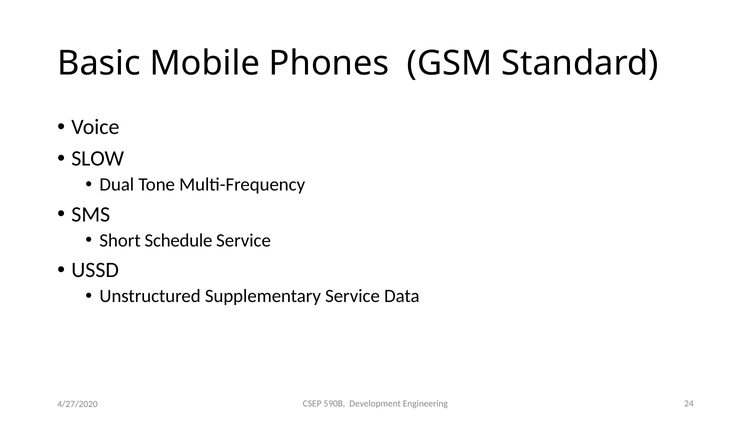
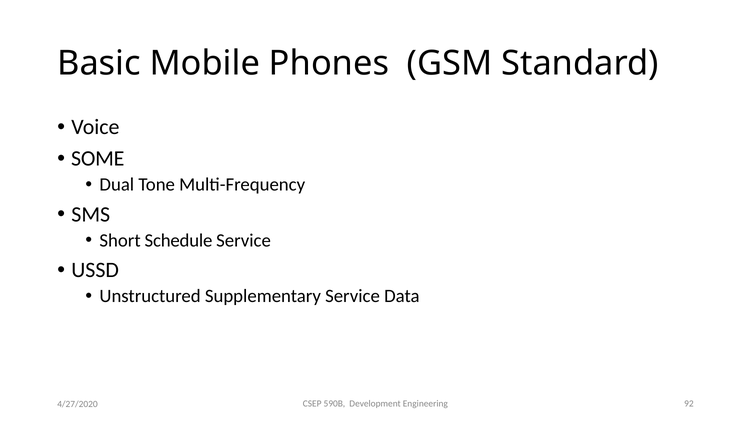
SLOW: SLOW -> SOME
24: 24 -> 92
